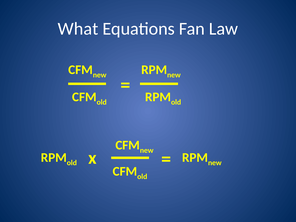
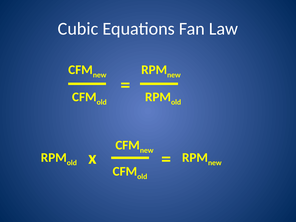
What: What -> Cubic
